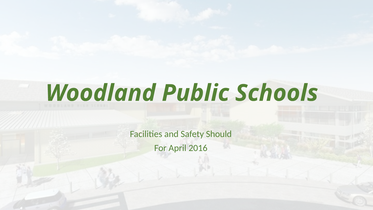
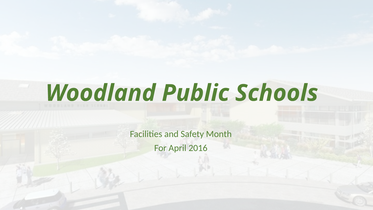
Should: Should -> Month
